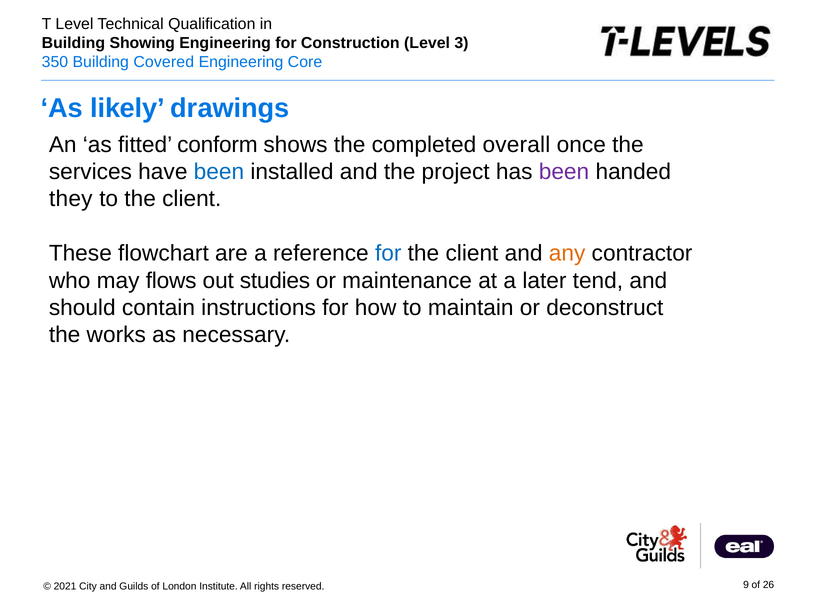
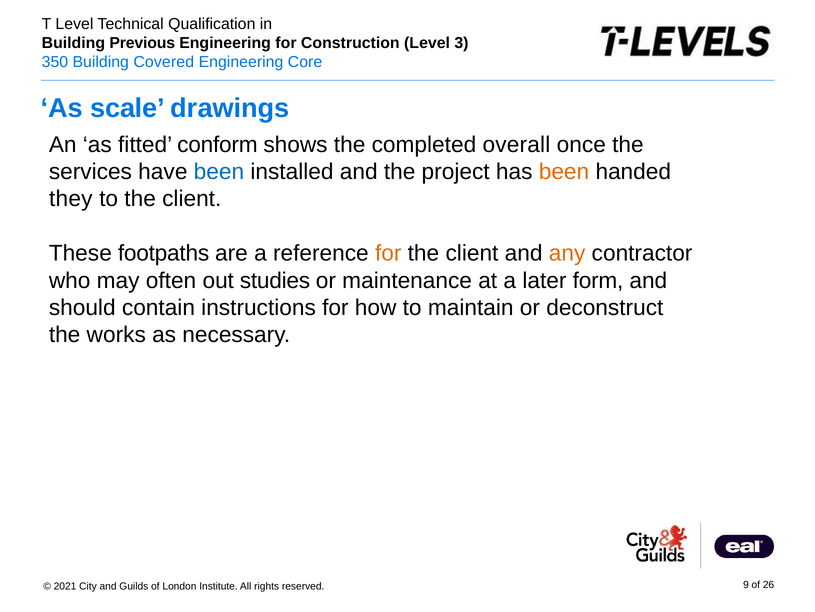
Showing: Showing -> Previous
likely: likely -> scale
been at (564, 172) colour: purple -> orange
flowchart: flowchart -> footpaths
for at (388, 253) colour: blue -> orange
flows: flows -> often
tend: tend -> form
